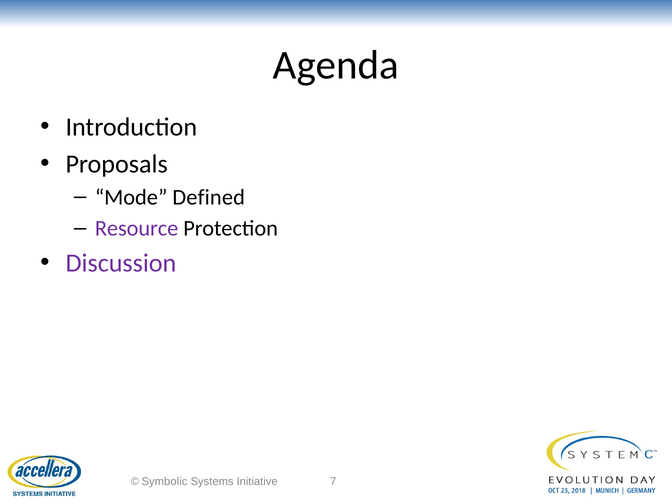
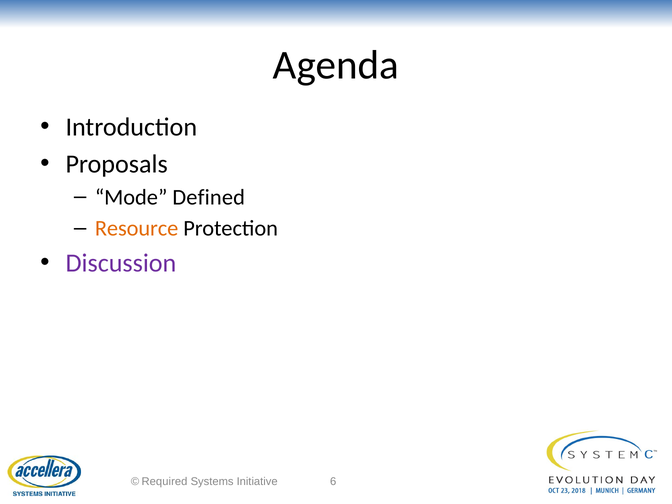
Resource colour: purple -> orange
Symbolic: Symbolic -> Required
7: 7 -> 6
